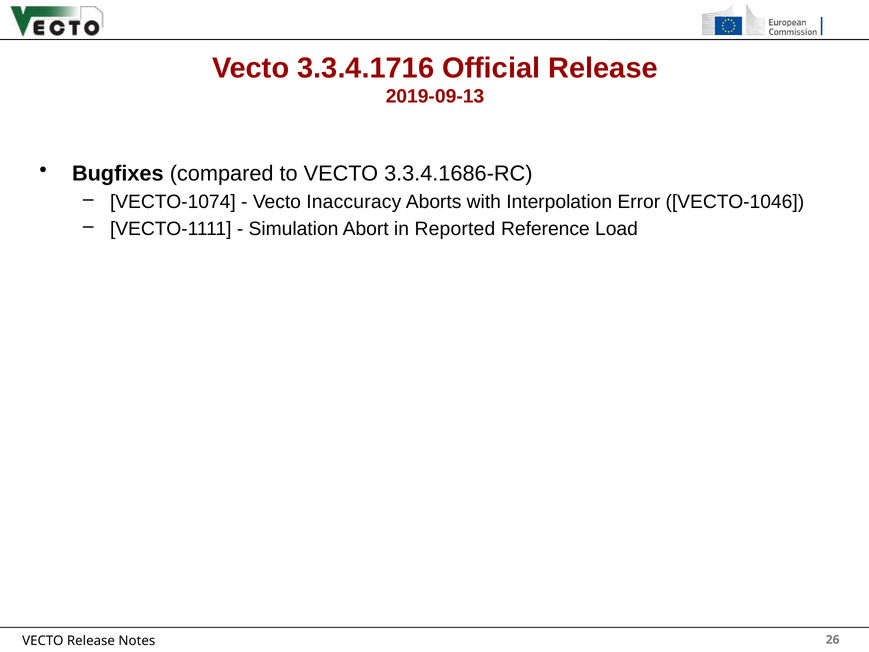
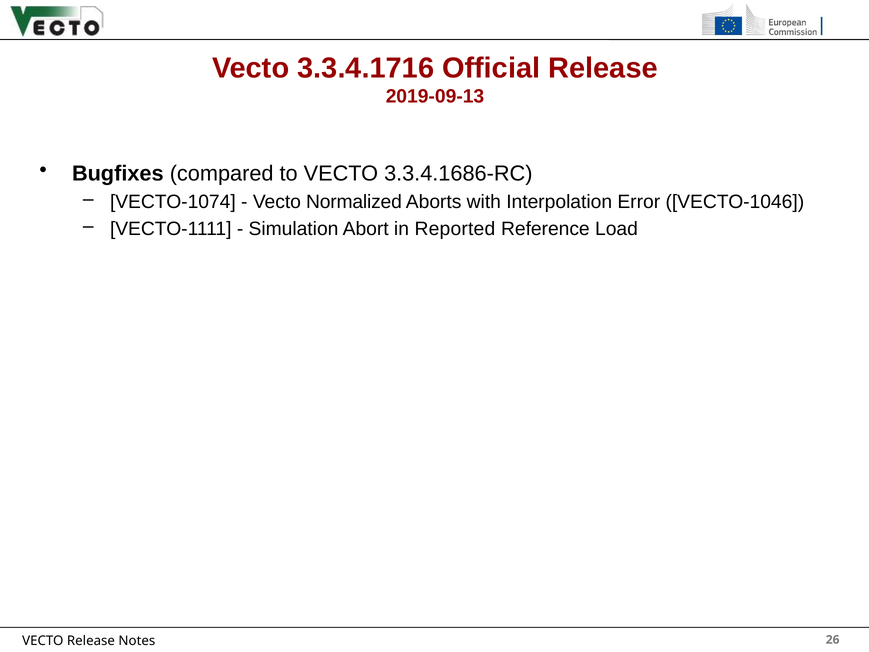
Inaccuracy: Inaccuracy -> Normalized
